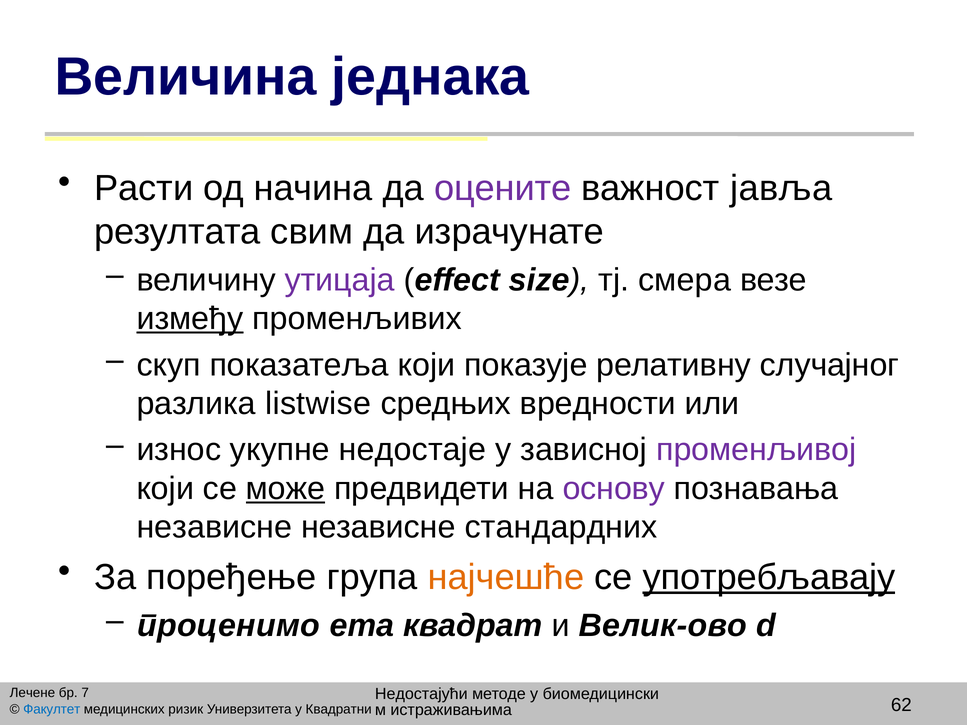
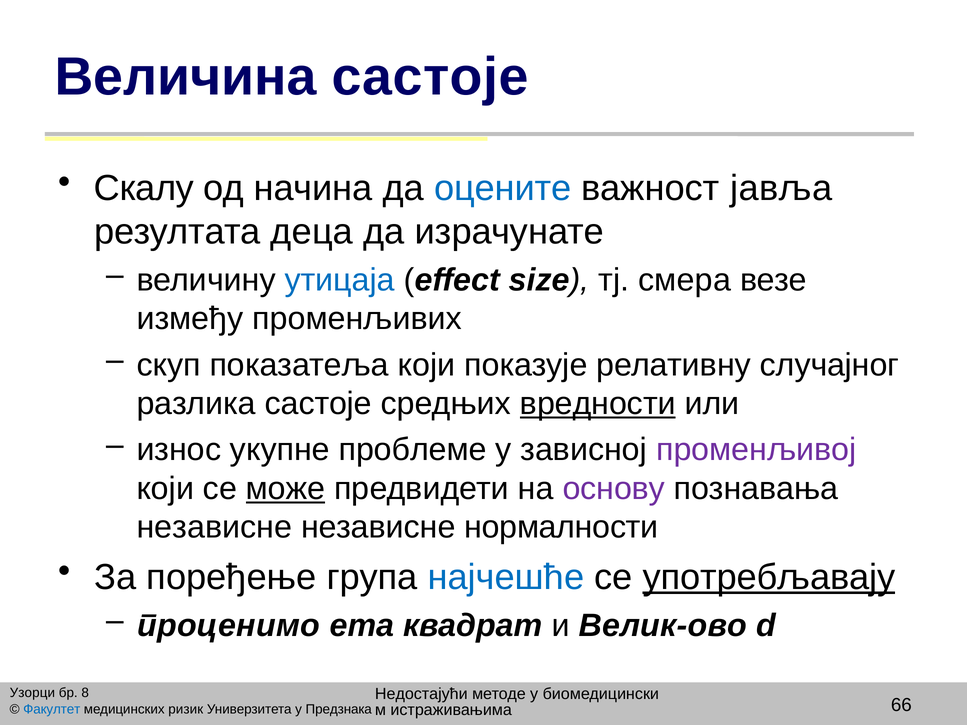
Величина једнака: једнака -> састоје
Расти: Расти -> Скалу
оцените colour: purple -> blue
свим: свим -> деца
утицаја colour: purple -> blue
између underline: present -> none
разлика listwise: listwise -> састоје
вредности underline: none -> present
недостаје: недостаје -> проблеме
стандардних: стандардних -> нормалности
најчешће colour: orange -> blue
Лечене: Лечене -> Узорци
7: 7 -> 8
62: 62 -> 66
Квадратни: Квадратни -> Предзнака
